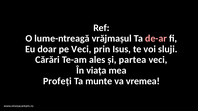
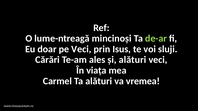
vrăjmașul: vrăjmașul -> mincinoși
de-ar colour: pink -> light green
și partea: partea -> alături
Profeți: Profeți -> Carmel
Ta munte: munte -> alături
